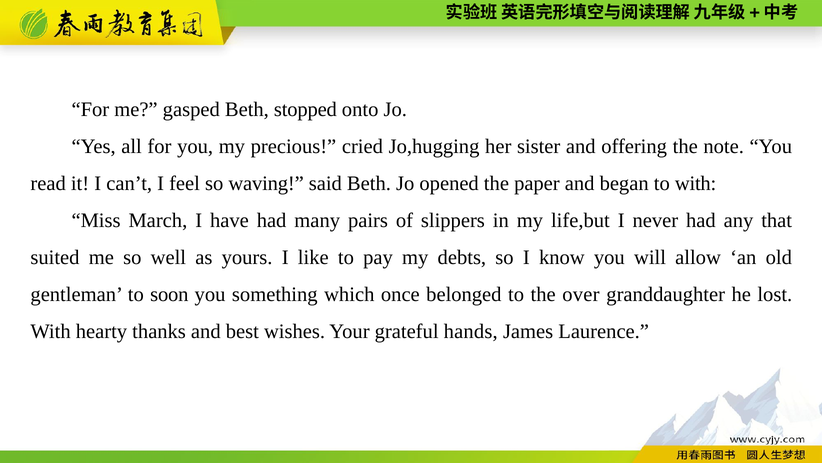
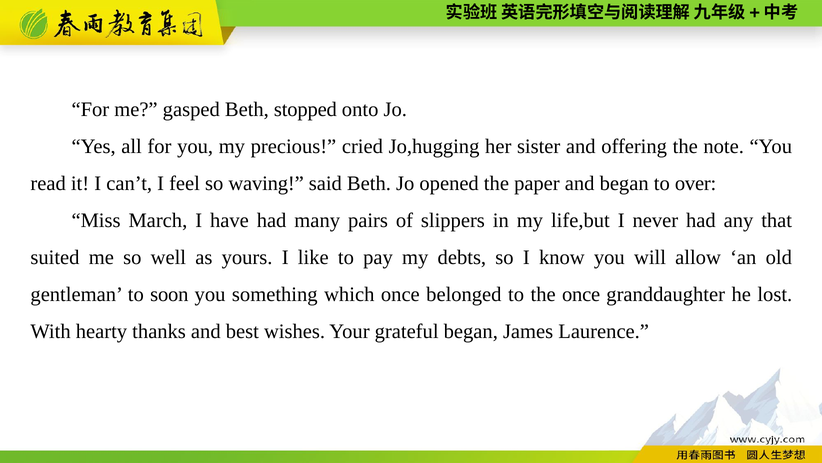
to with: with -> over
the over: over -> once
grateful hands: hands -> began
